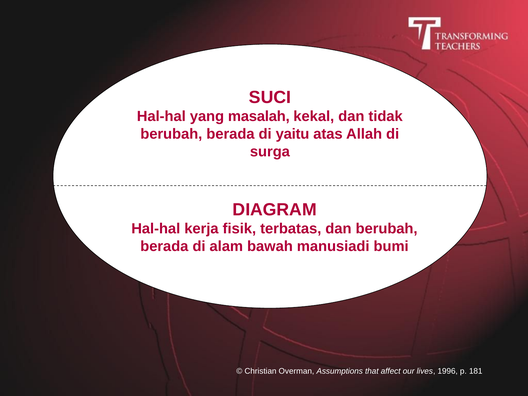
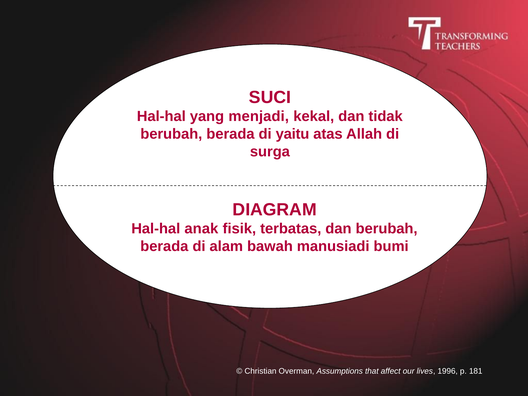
masalah: masalah -> menjadi
kerja: kerja -> anak
